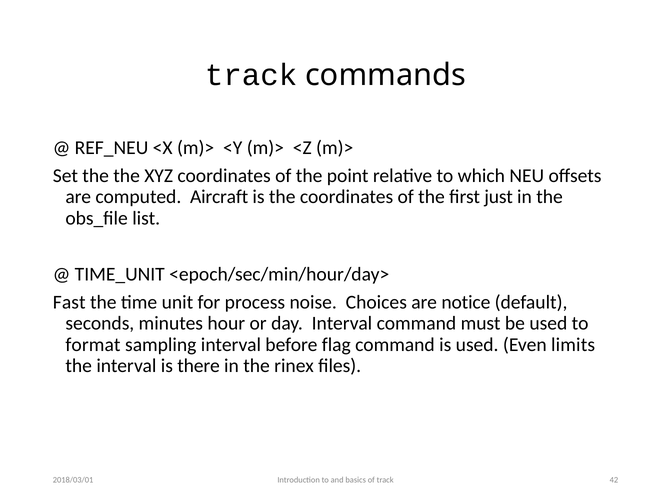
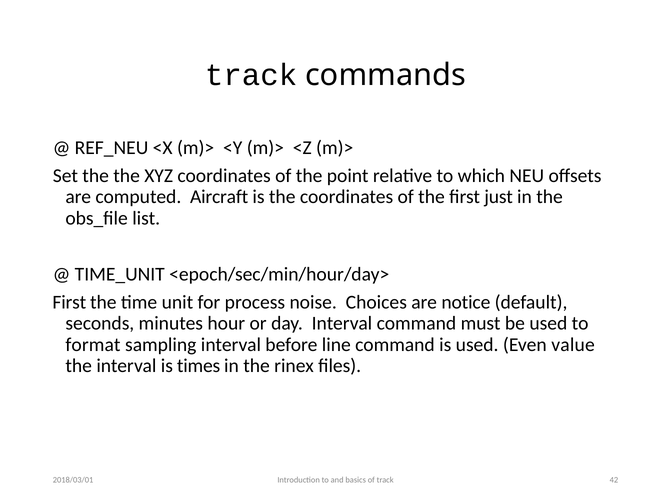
Fast at (69, 303): Fast -> First
flag: flag -> line
limits: limits -> value
there: there -> times
